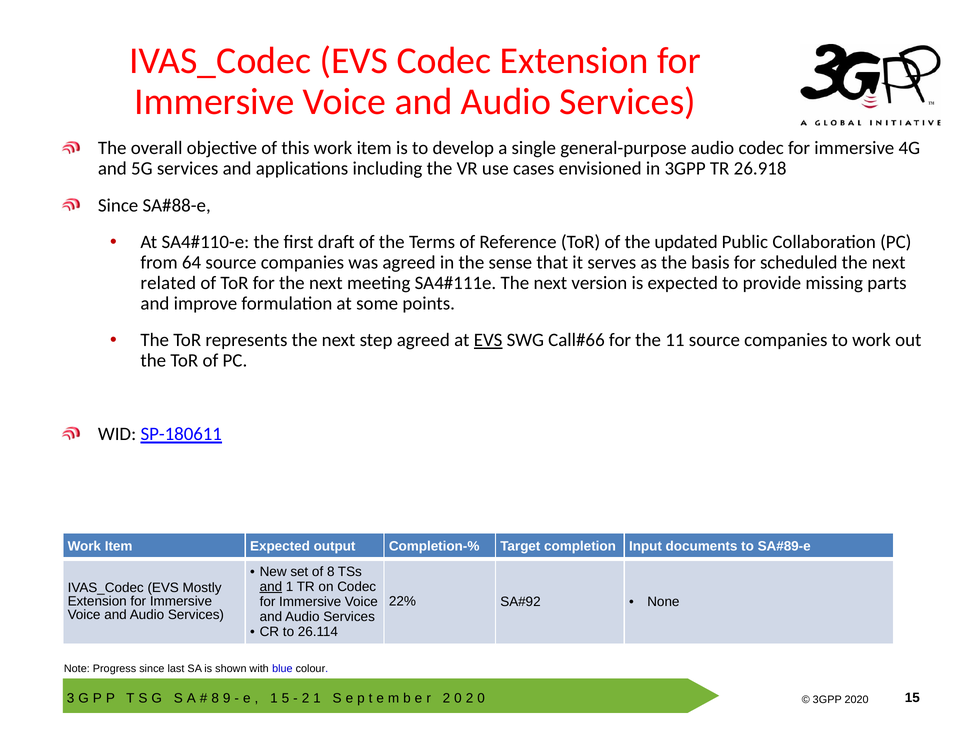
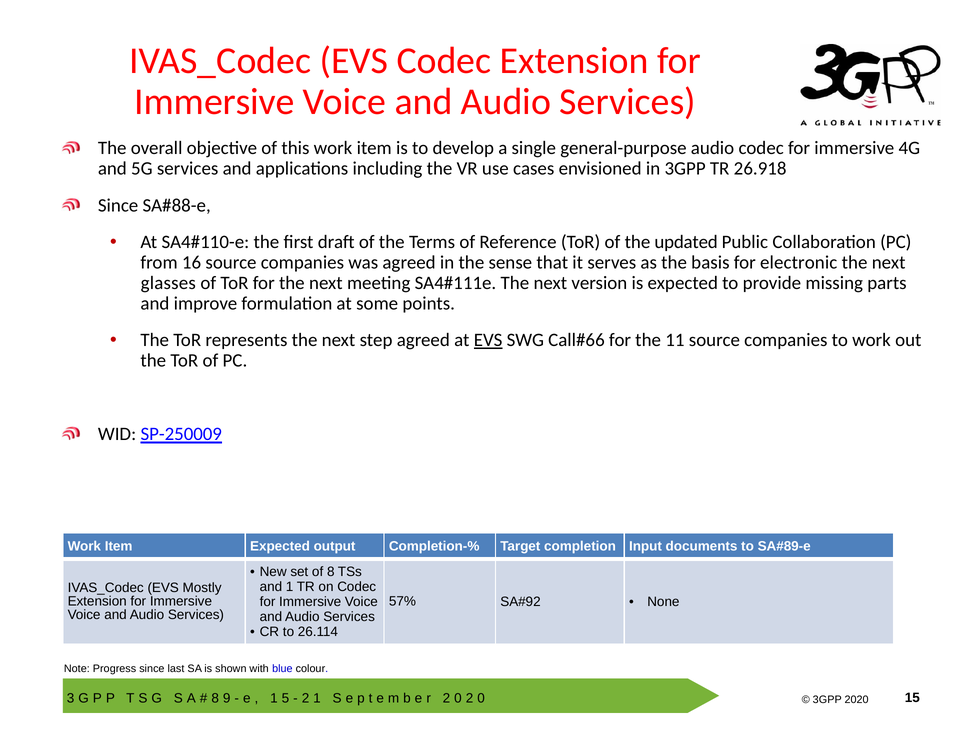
64: 64 -> 16
scheduled: scheduled -> electronic
related: related -> glasses
SP-180611: SP-180611 -> SP-250009
and at (271, 586) underline: present -> none
22%: 22% -> 57%
